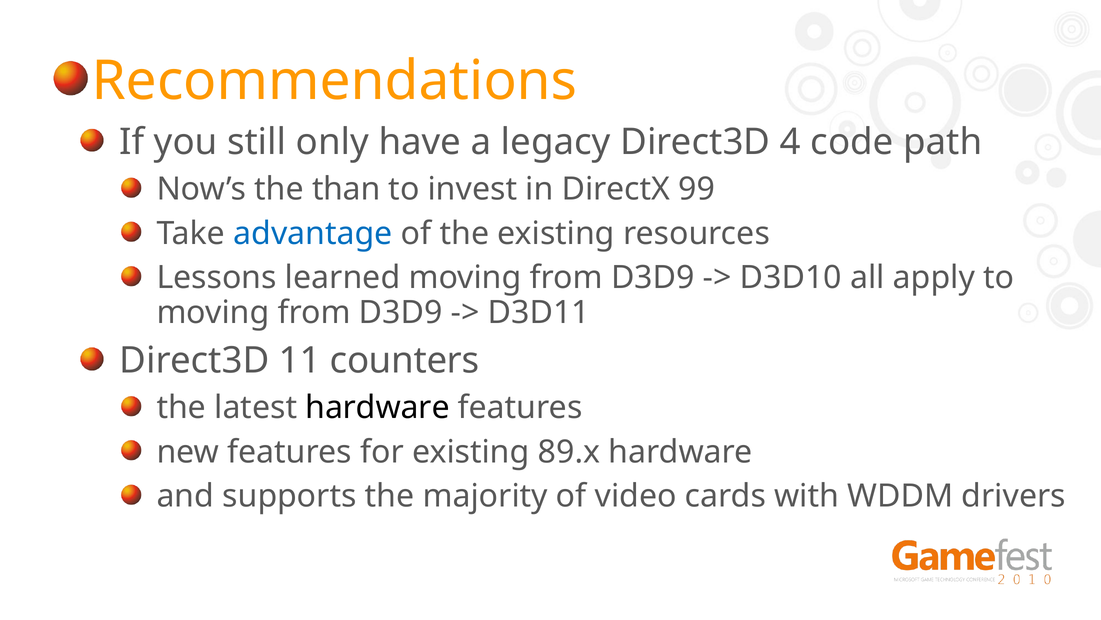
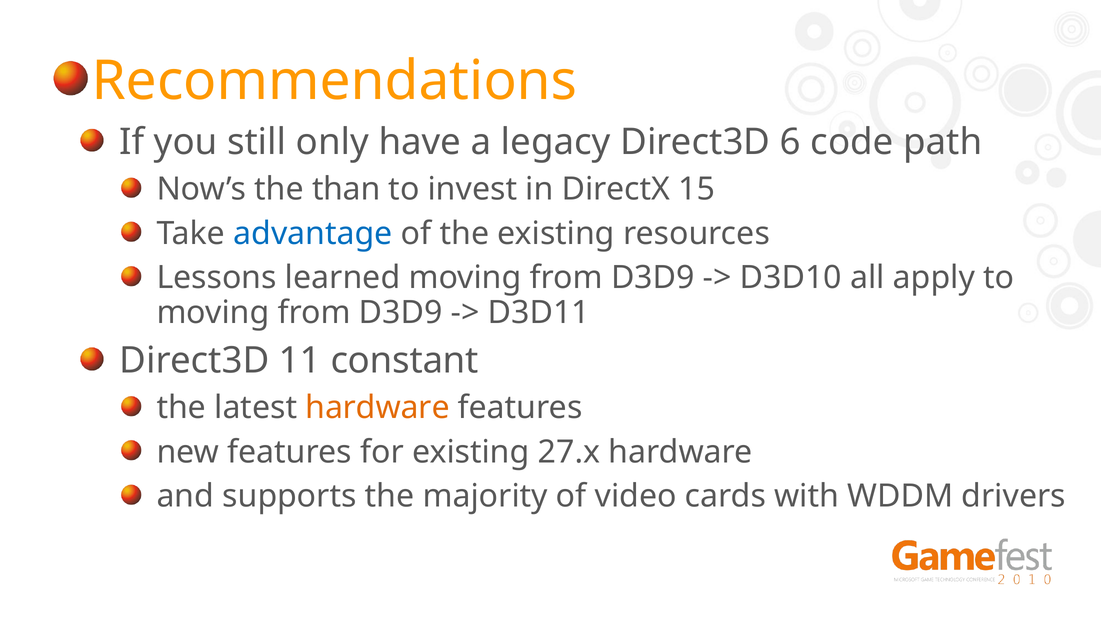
4: 4 -> 6
99: 99 -> 15
counters: counters -> constant
hardware at (378, 407) colour: black -> orange
89.x: 89.x -> 27.x
